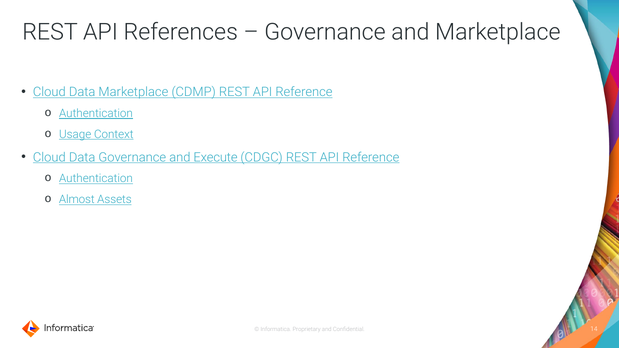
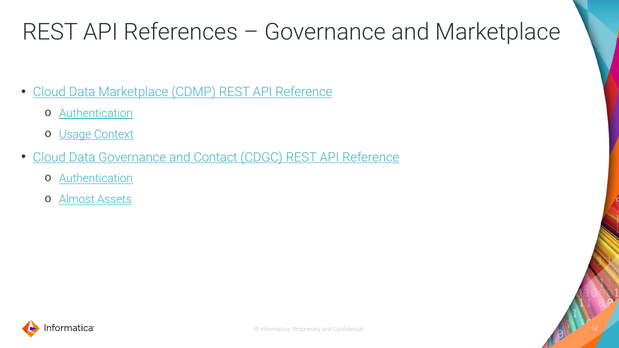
Execute: Execute -> Contact
